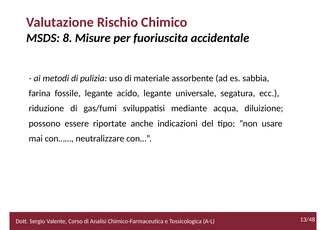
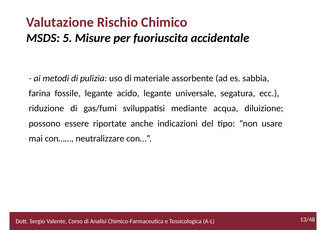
8: 8 -> 5
